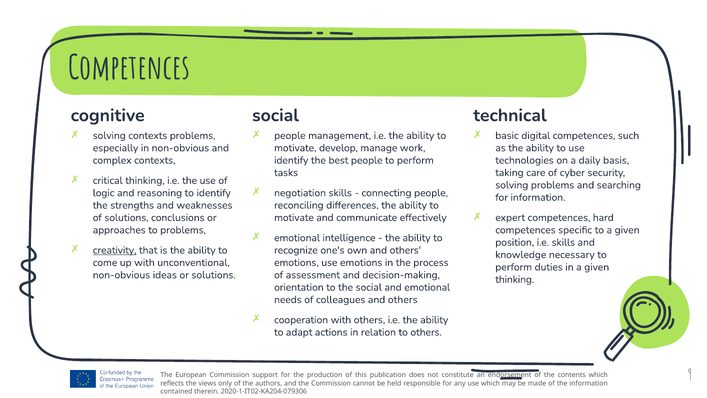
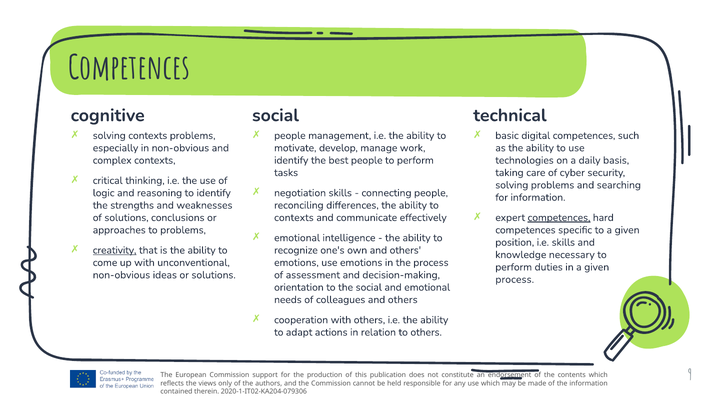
competences at (559, 217) underline: none -> present
motivate at (294, 217): motivate -> contexts
thinking at (515, 279): thinking -> process
